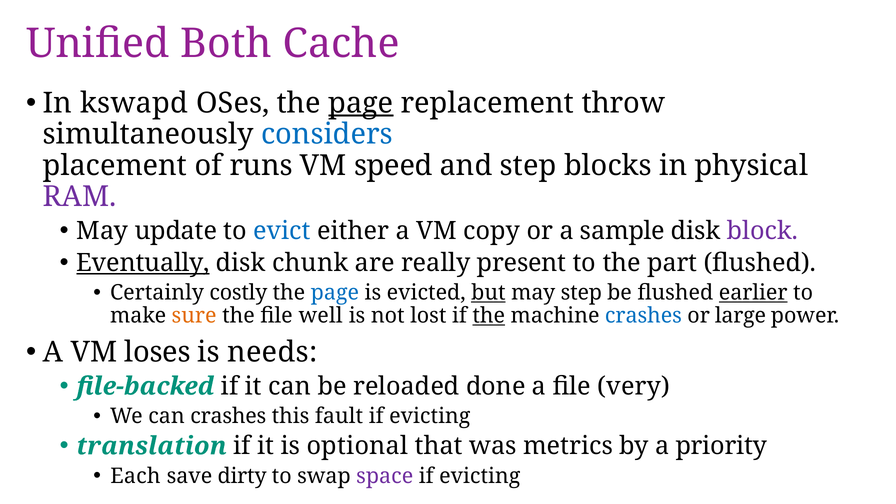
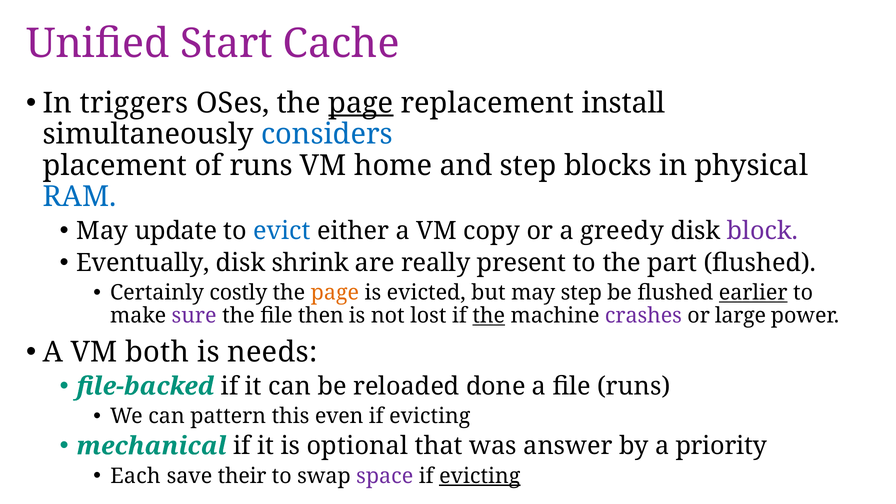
Both: Both -> Start
kswapd: kswapd -> triggers
throw: throw -> install
speed: speed -> home
RAM colour: purple -> blue
sample: sample -> greedy
Eventually underline: present -> none
chunk: chunk -> shrink
page at (335, 293) colour: blue -> orange
but underline: present -> none
sure colour: orange -> purple
well: well -> then
crashes at (643, 316) colour: blue -> purple
loses: loses -> both
file very: very -> runs
can crashes: crashes -> pattern
fault: fault -> even
translation: translation -> mechanical
metrics: metrics -> answer
dirty: dirty -> their
evicting at (480, 476) underline: none -> present
